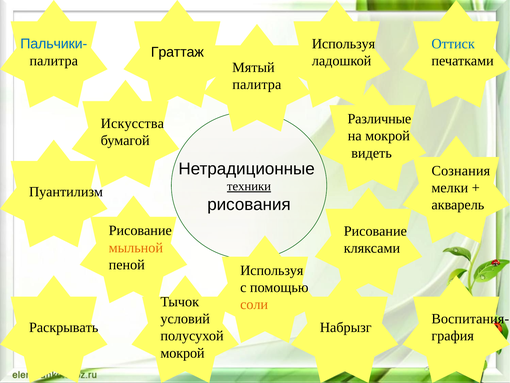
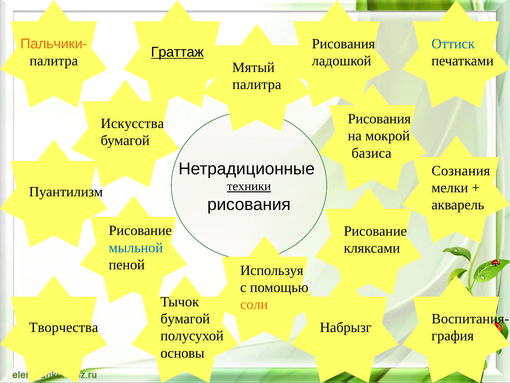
Пальчики- colour: blue -> orange
Используя at (344, 44): Используя -> Рисования
Граттаж underline: none -> present
Различные at (379, 119): Различные -> Рисования
видеть: видеть -> базиса
мыльной colour: orange -> blue
условий at (185, 319): условий -> бумагой
Раскрывать: Раскрывать -> Творчества
мокрой at (183, 353): мокрой -> основы
